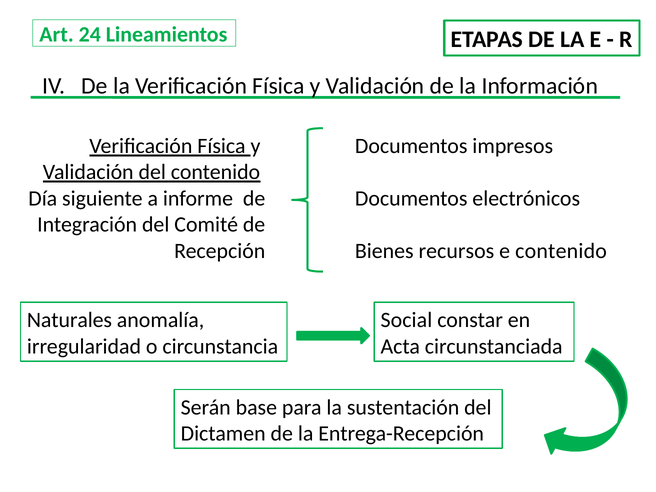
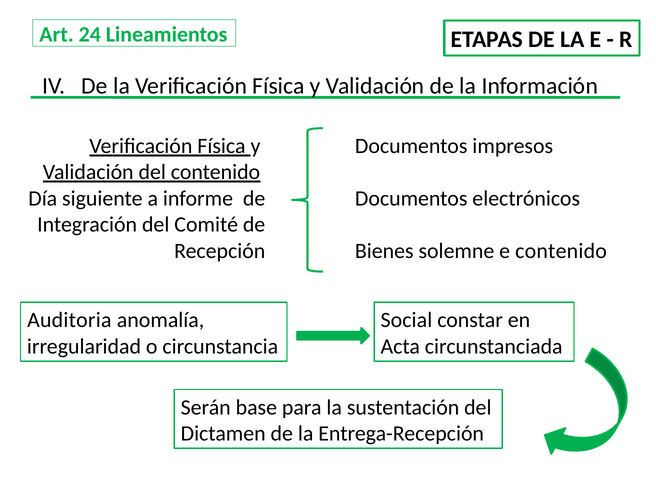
recursos: recursos -> solemne
Naturales: Naturales -> Auditoria
